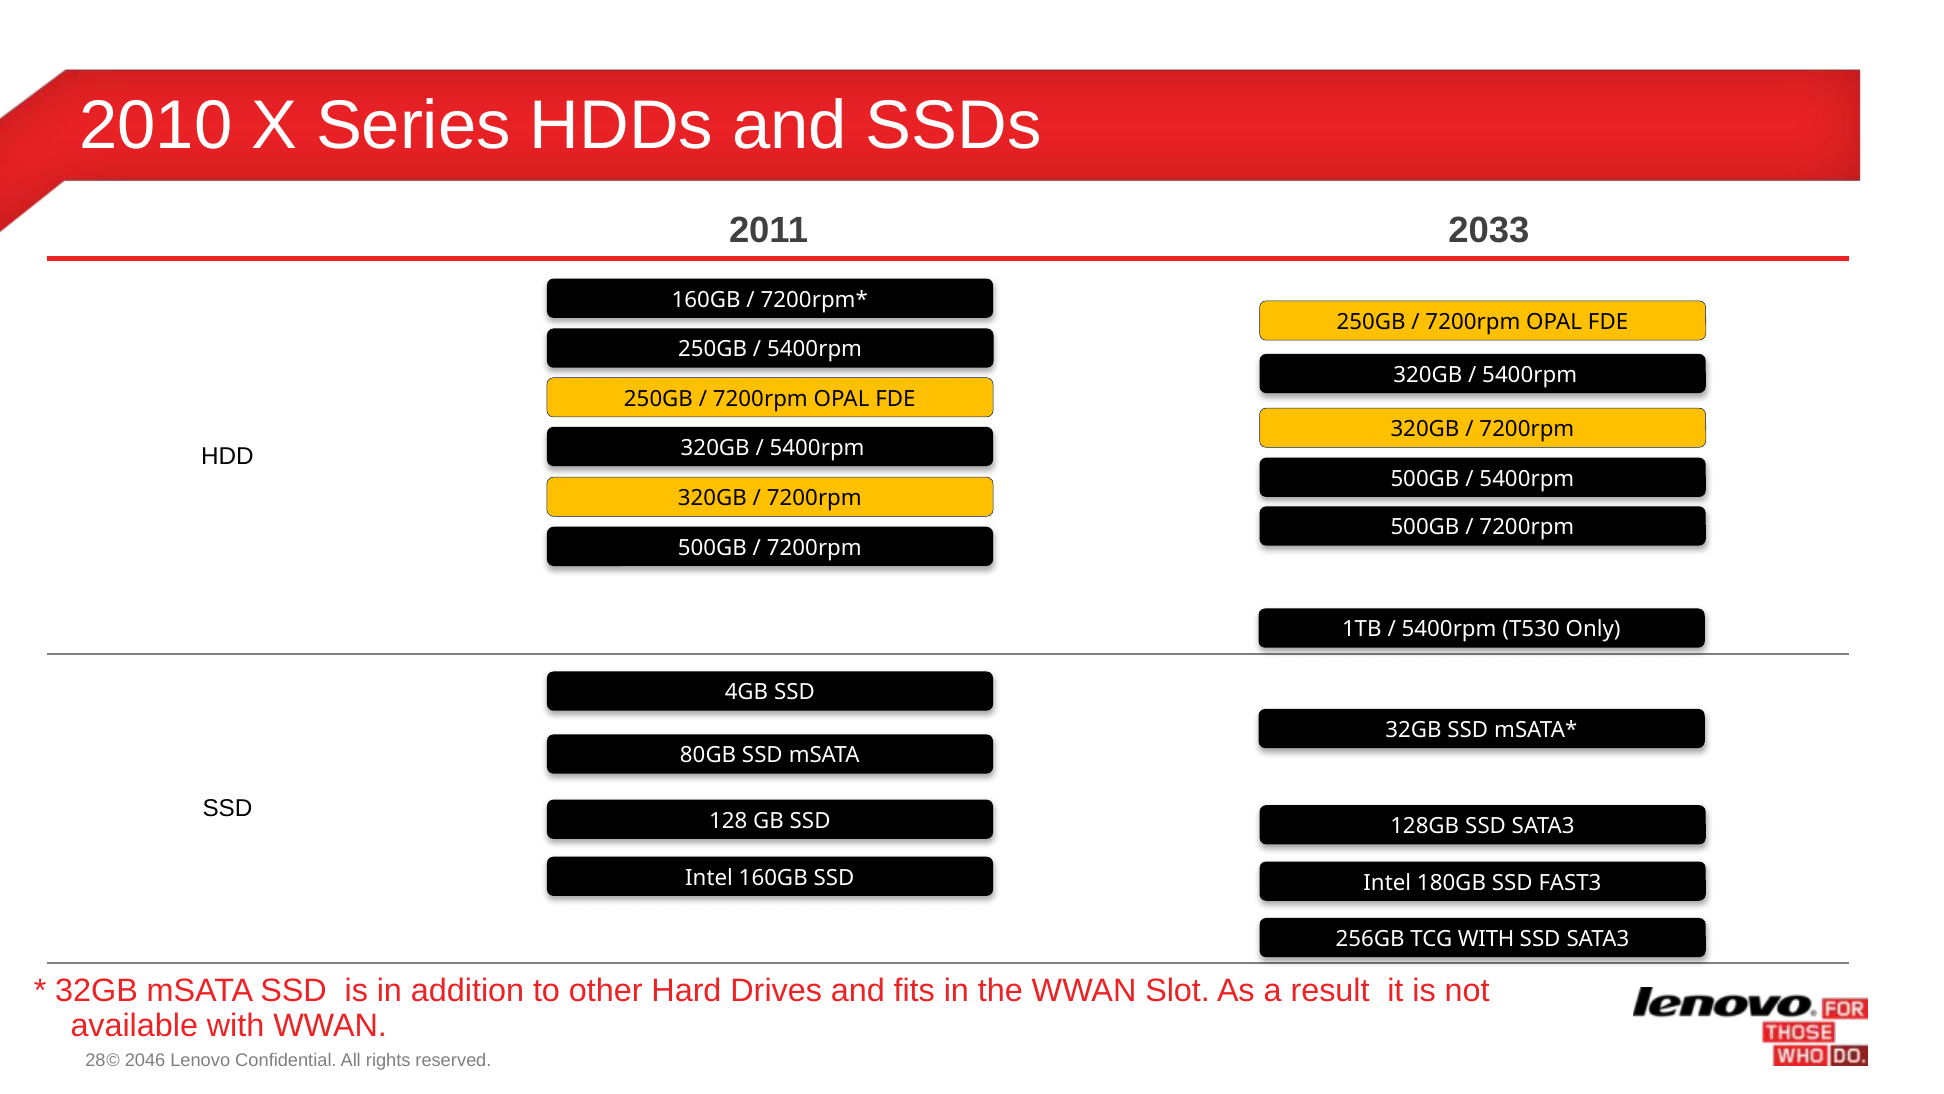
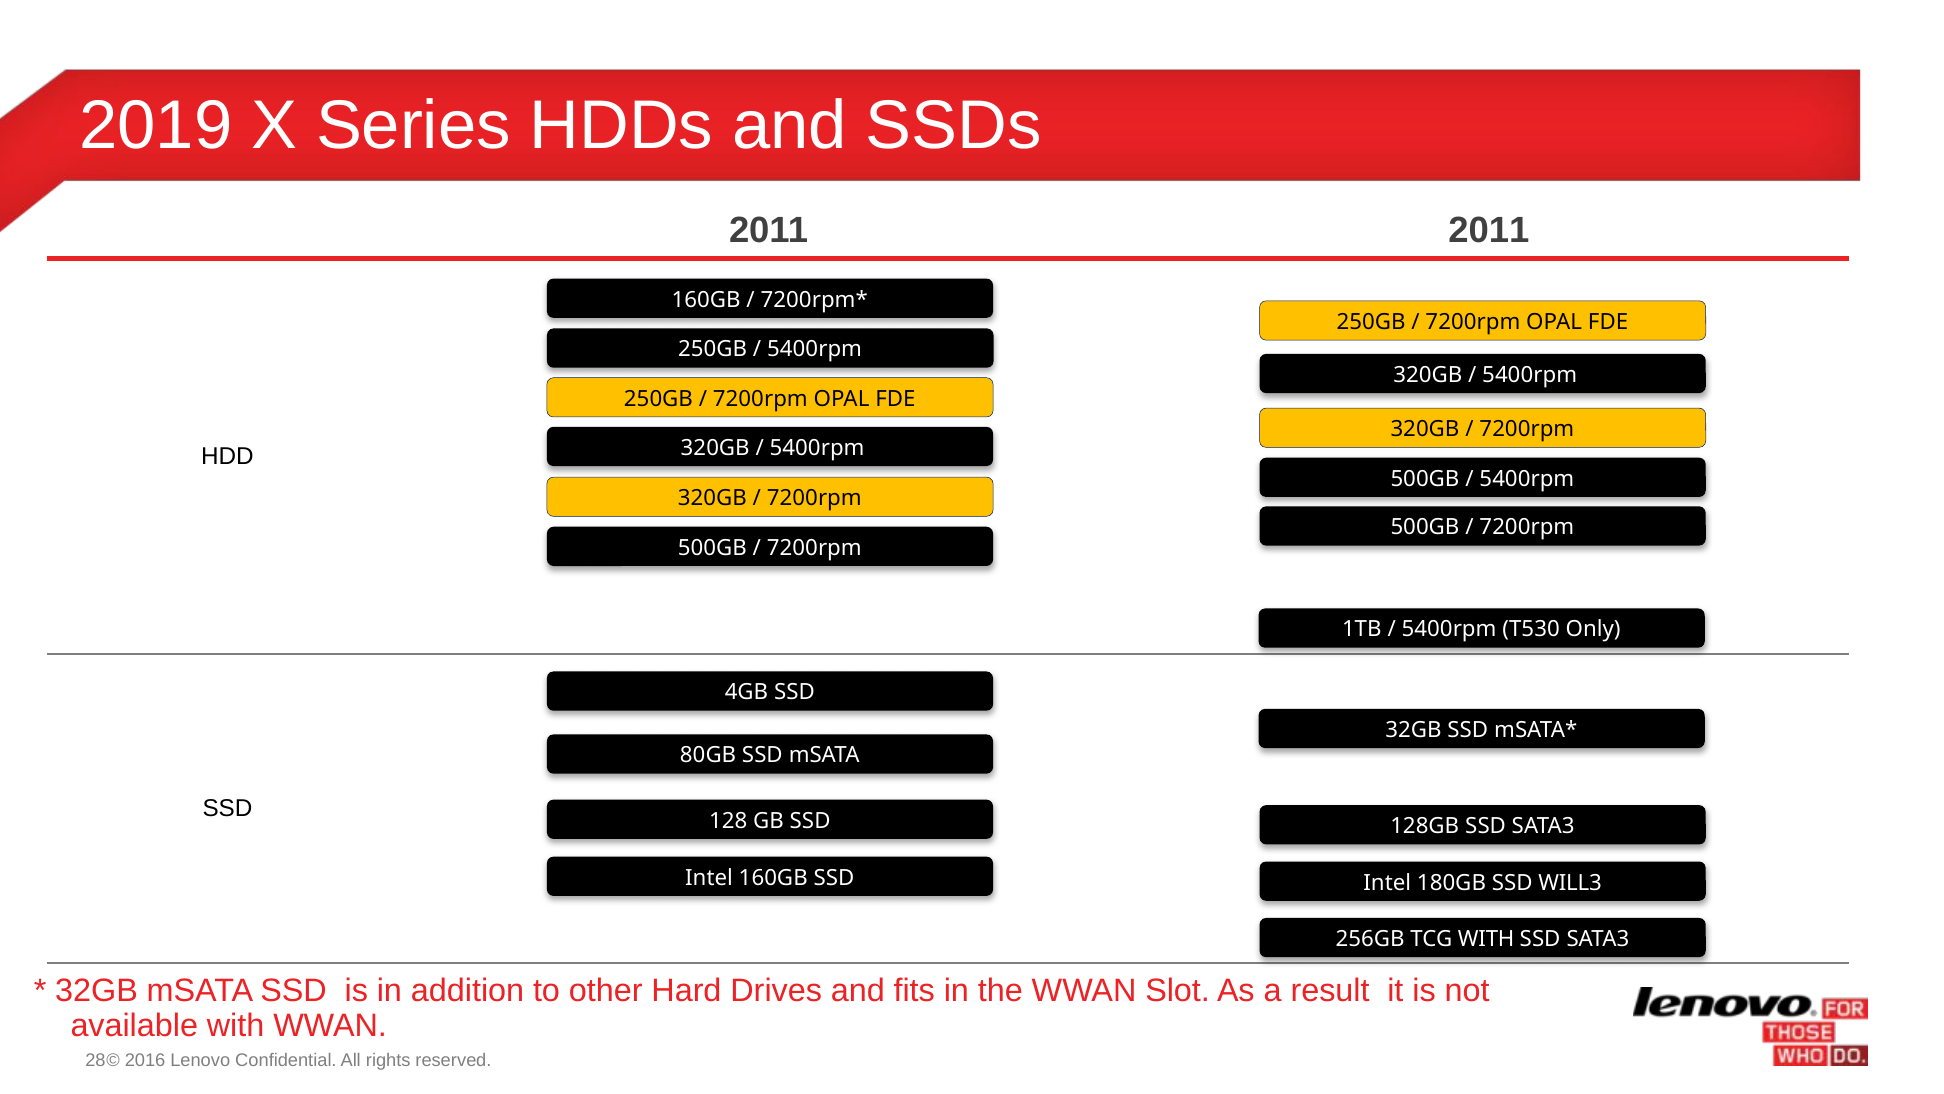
2010: 2010 -> 2019
2011 2033: 2033 -> 2011
FAST3: FAST3 -> WILL3
2046: 2046 -> 2016
